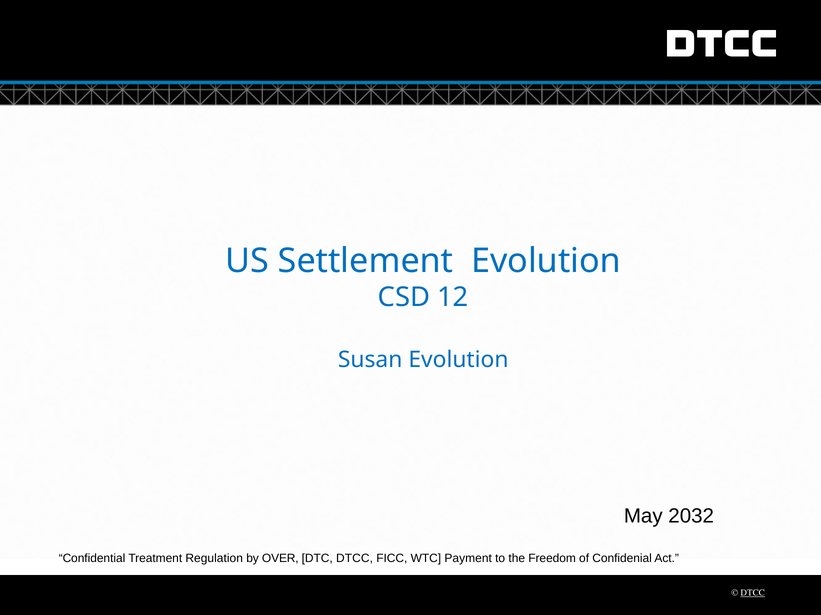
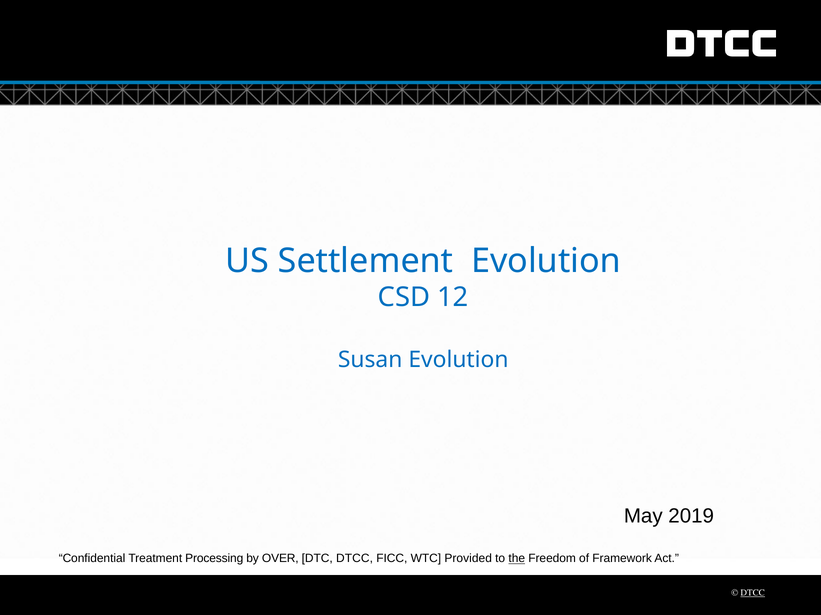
2032: 2032 -> 2019
Regulation: Regulation -> Processing
Payment: Payment -> Provided
the underline: none -> present
Confidenial: Confidenial -> Framework
